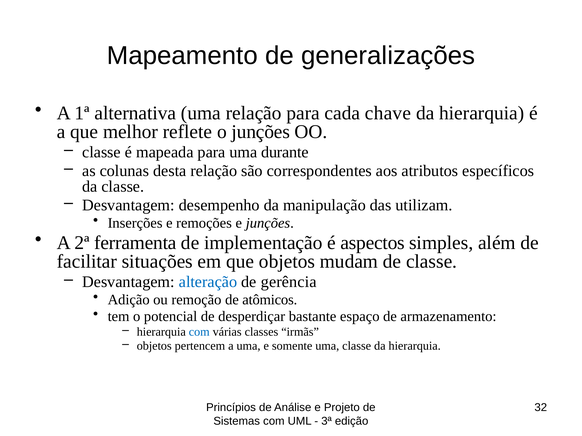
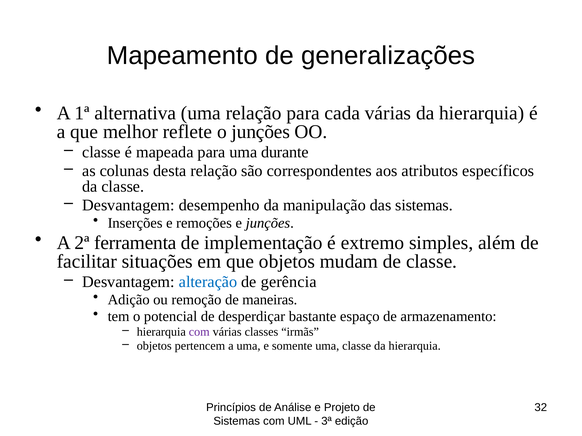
cada chave: chave -> várias
das utilizam: utilizam -> sistemas
aspectos: aspectos -> extremo
atômicos: atômicos -> maneiras
com at (199, 332) colour: blue -> purple
